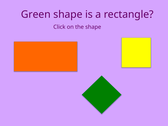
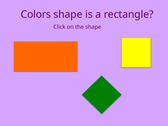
Green: Green -> Colors
